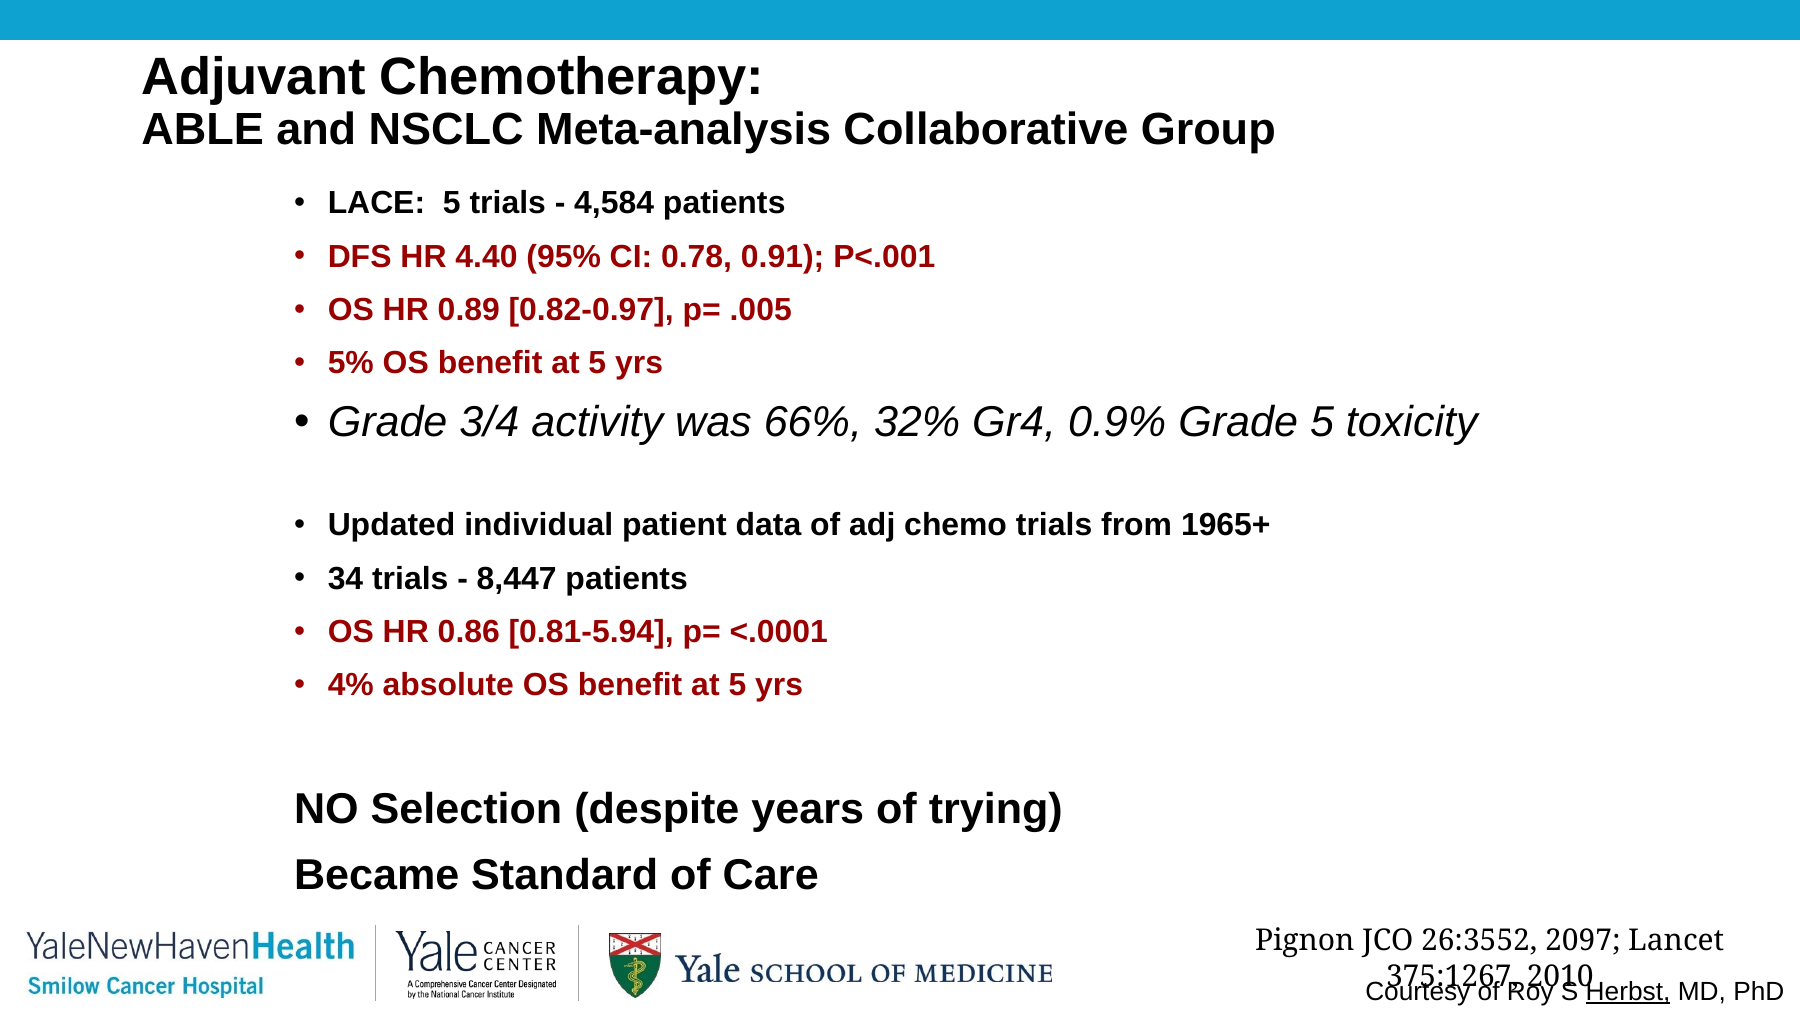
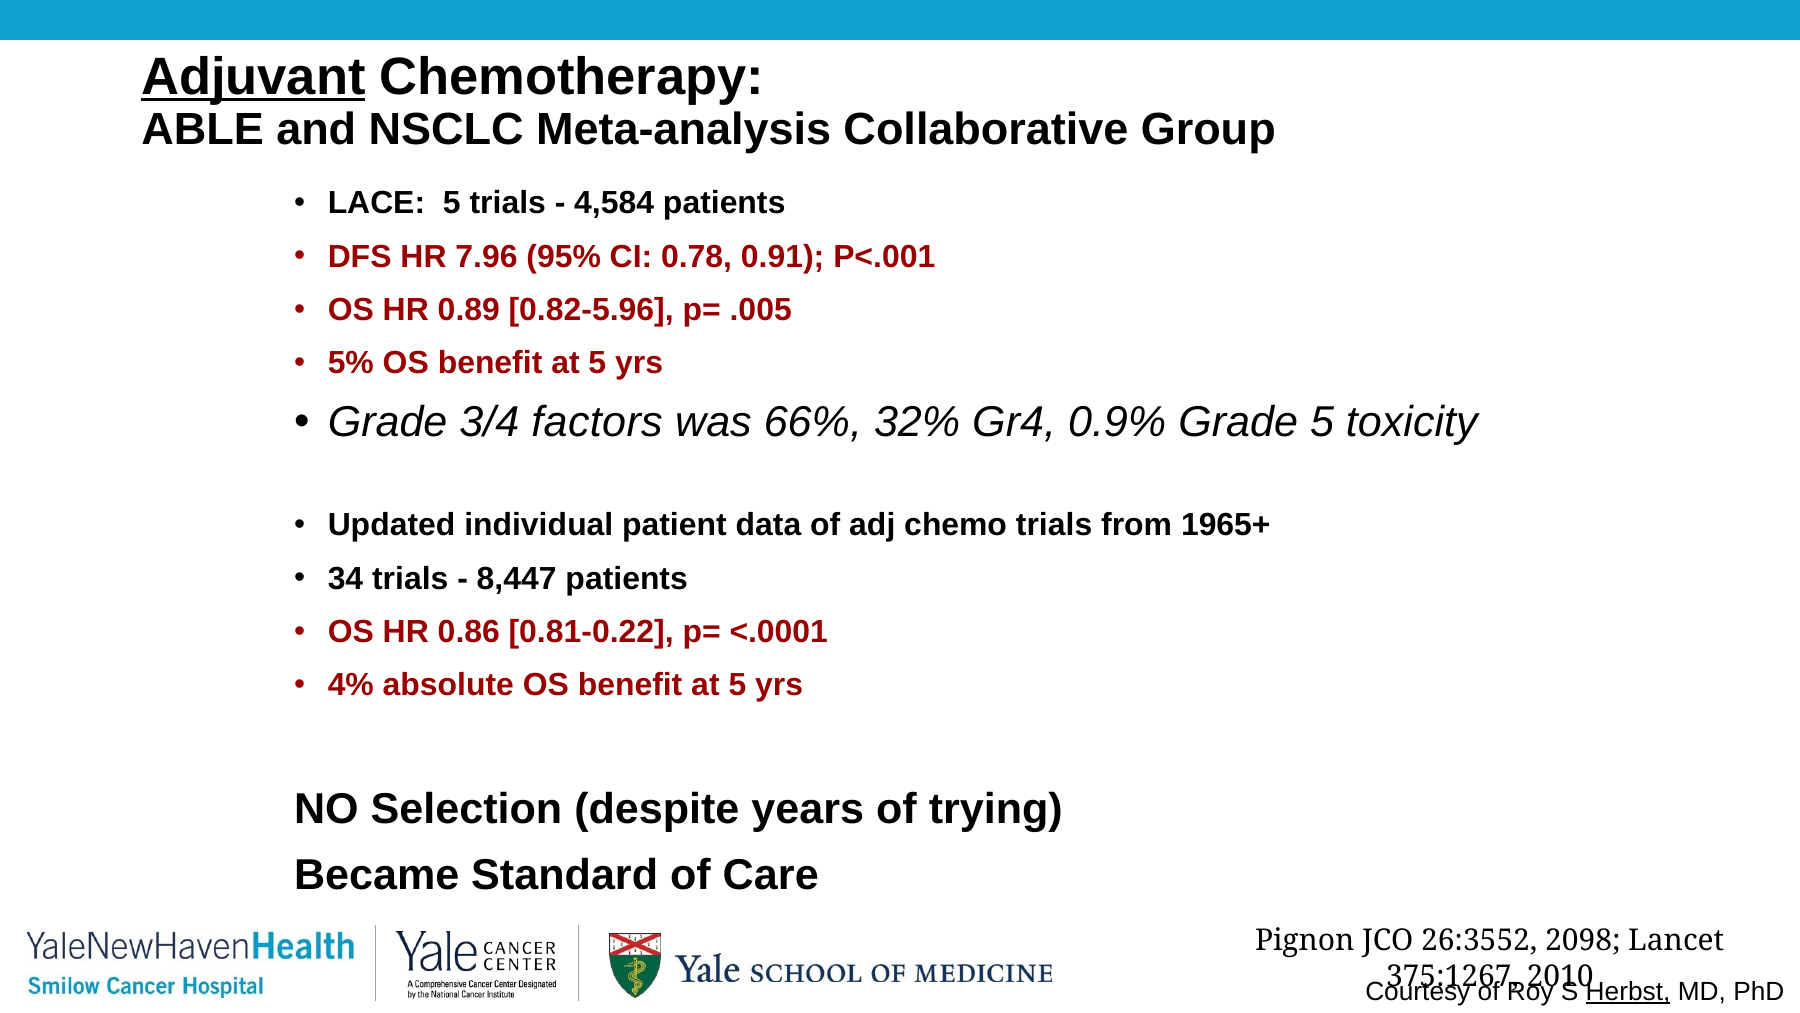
Adjuvant underline: none -> present
4.40: 4.40 -> 7.96
0.82-0.97: 0.82-0.97 -> 0.82-5.96
activity: activity -> factors
0.81-5.94: 0.81-5.94 -> 0.81-0.22
2097: 2097 -> 2098
